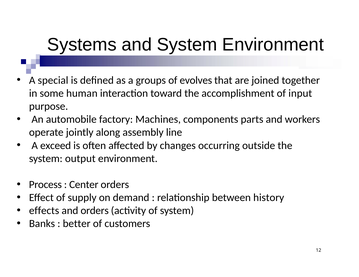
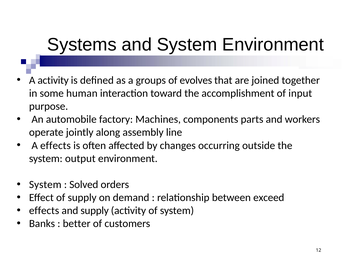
A special: special -> activity
A exceed: exceed -> effects
Process at (45, 185): Process -> System
Center: Center -> Solved
history: history -> exceed
and orders: orders -> supply
